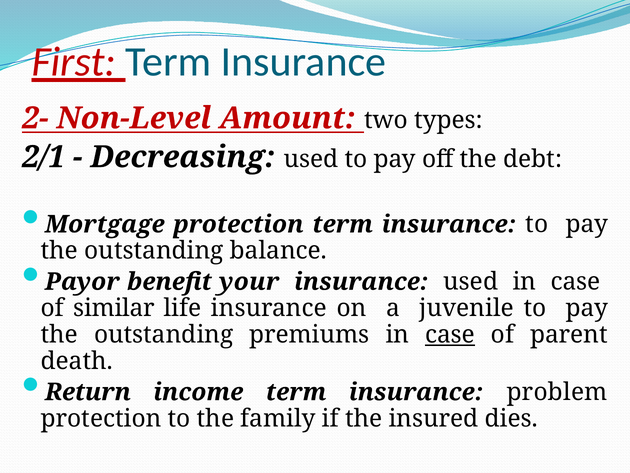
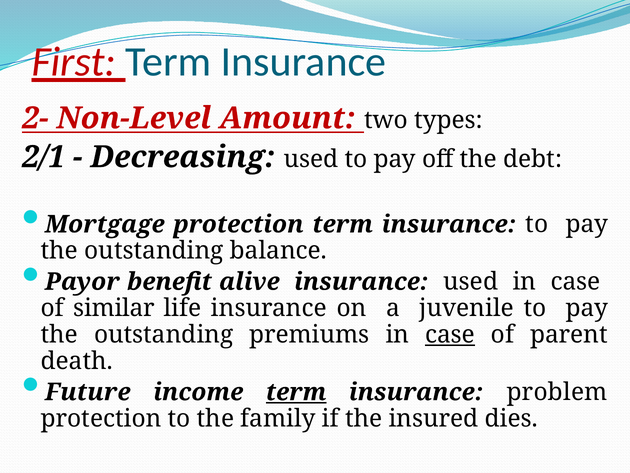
your: your -> alive
Return: Return -> Future
term at (296, 392) underline: none -> present
